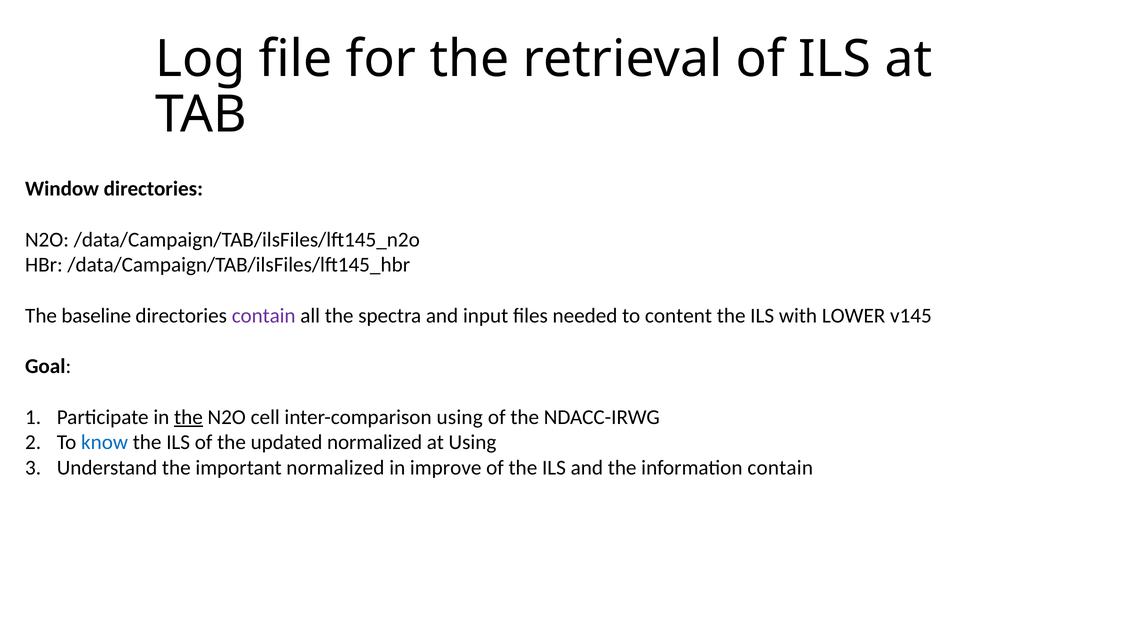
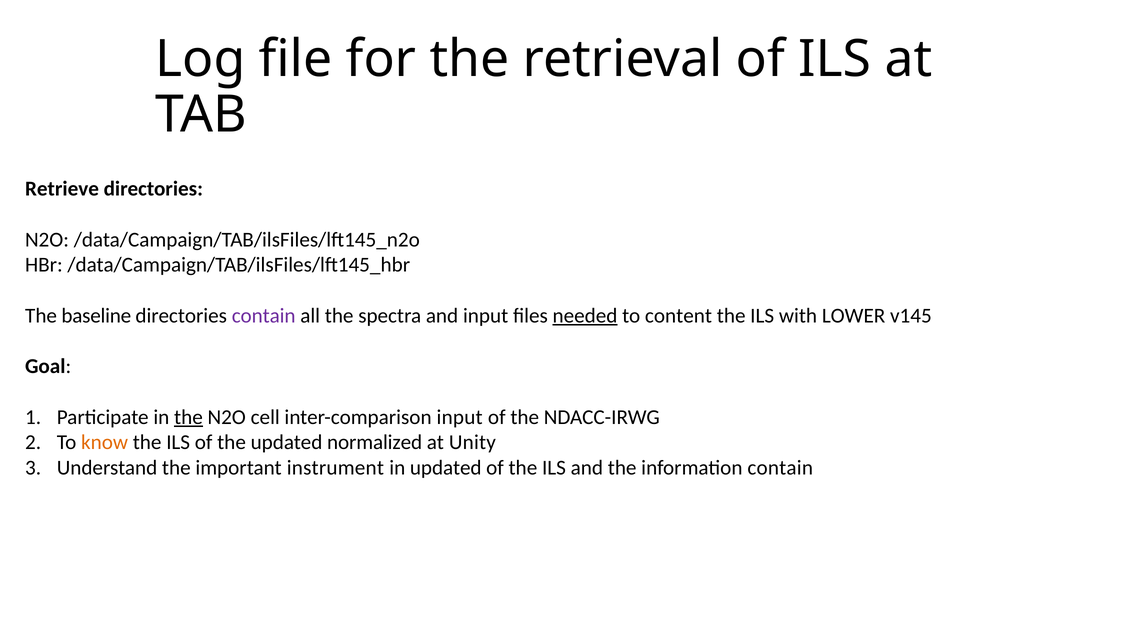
Window: Window -> Retrieve
needed underline: none -> present
inter-comparison using: using -> input
know colour: blue -> orange
at Using: Using -> Unity
important normalized: normalized -> instrument
in improve: improve -> updated
